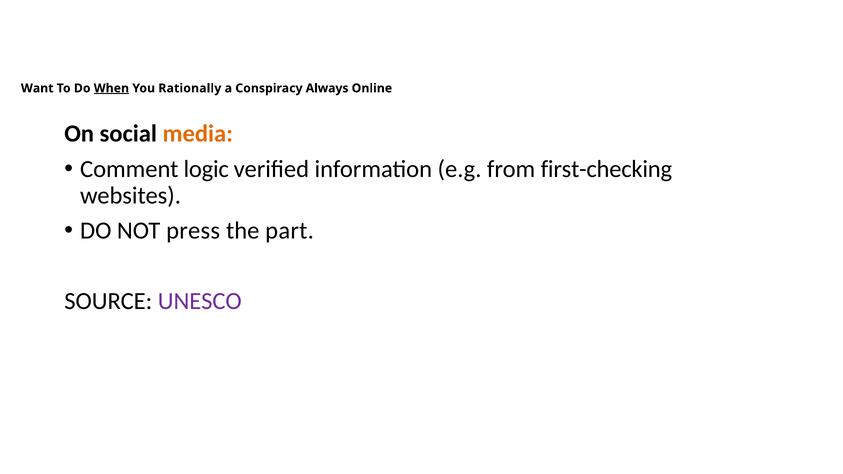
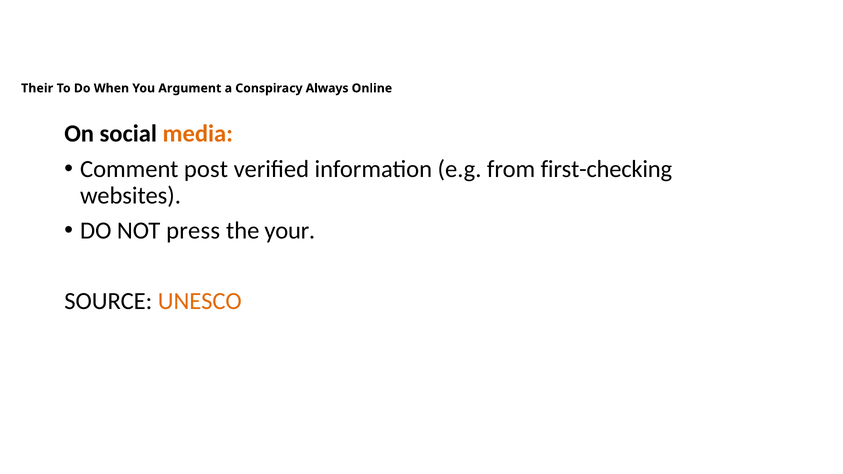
Want: Want -> Their
When underline: present -> none
Rationally: Rationally -> Argument
logic: logic -> post
part: part -> your
UNESCO colour: purple -> orange
